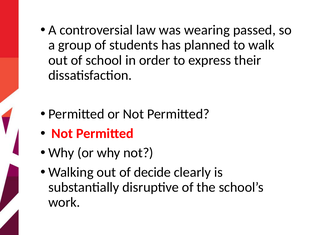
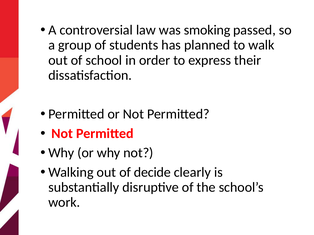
wearing: wearing -> smoking
